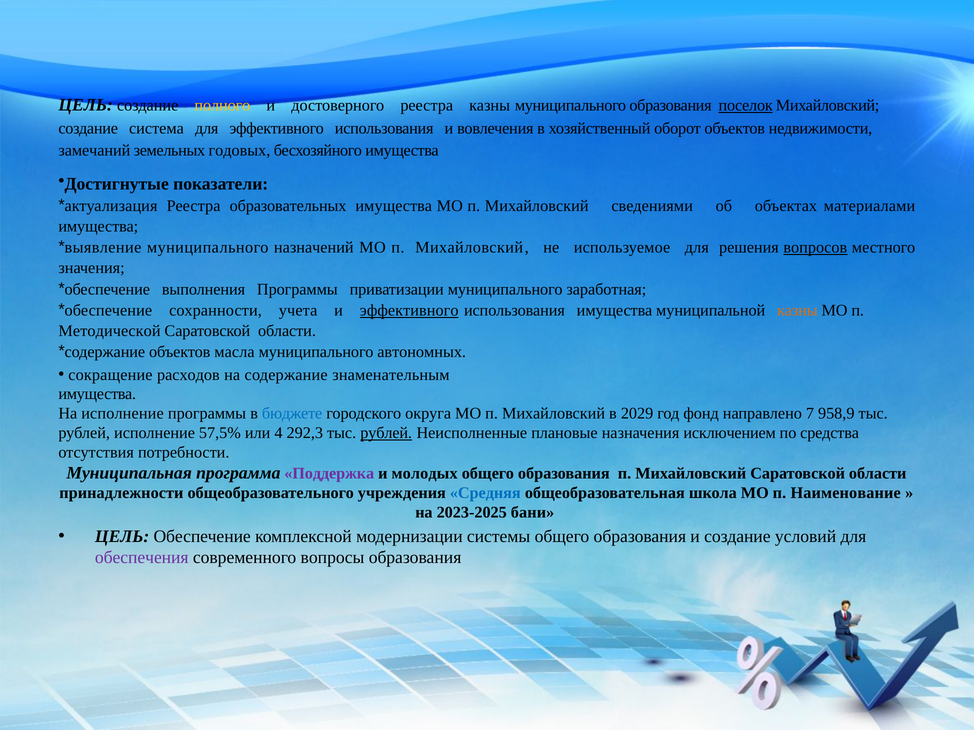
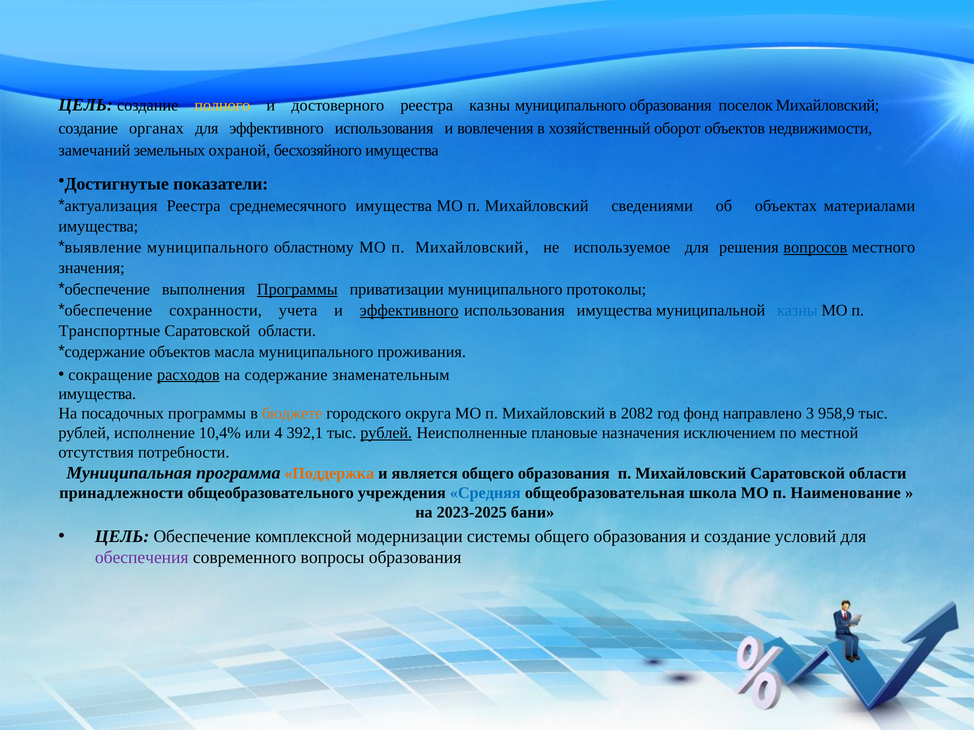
поселок underline: present -> none
система: система -> органах
годовых: годовых -> охраной
образовательных: образовательных -> среднемесячного
назначений: назначений -> областному
Программы at (297, 289) underline: none -> present
заработная: заработная -> протоколы
казны at (797, 311) colour: orange -> blue
Методической: Методической -> Транспортные
автономных: автономных -> проживания
расходов underline: none -> present
На исполнение: исполнение -> посадочных
бюджете colour: blue -> orange
2029: 2029 -> 2082
7: 7 -> 3
57,5%: 57,5% -> 10,4%
292,3: 292,3 -> 392,1
средства: средства -> местной
Поддержка colour: purple -> orange
молодых: молодых -> является
